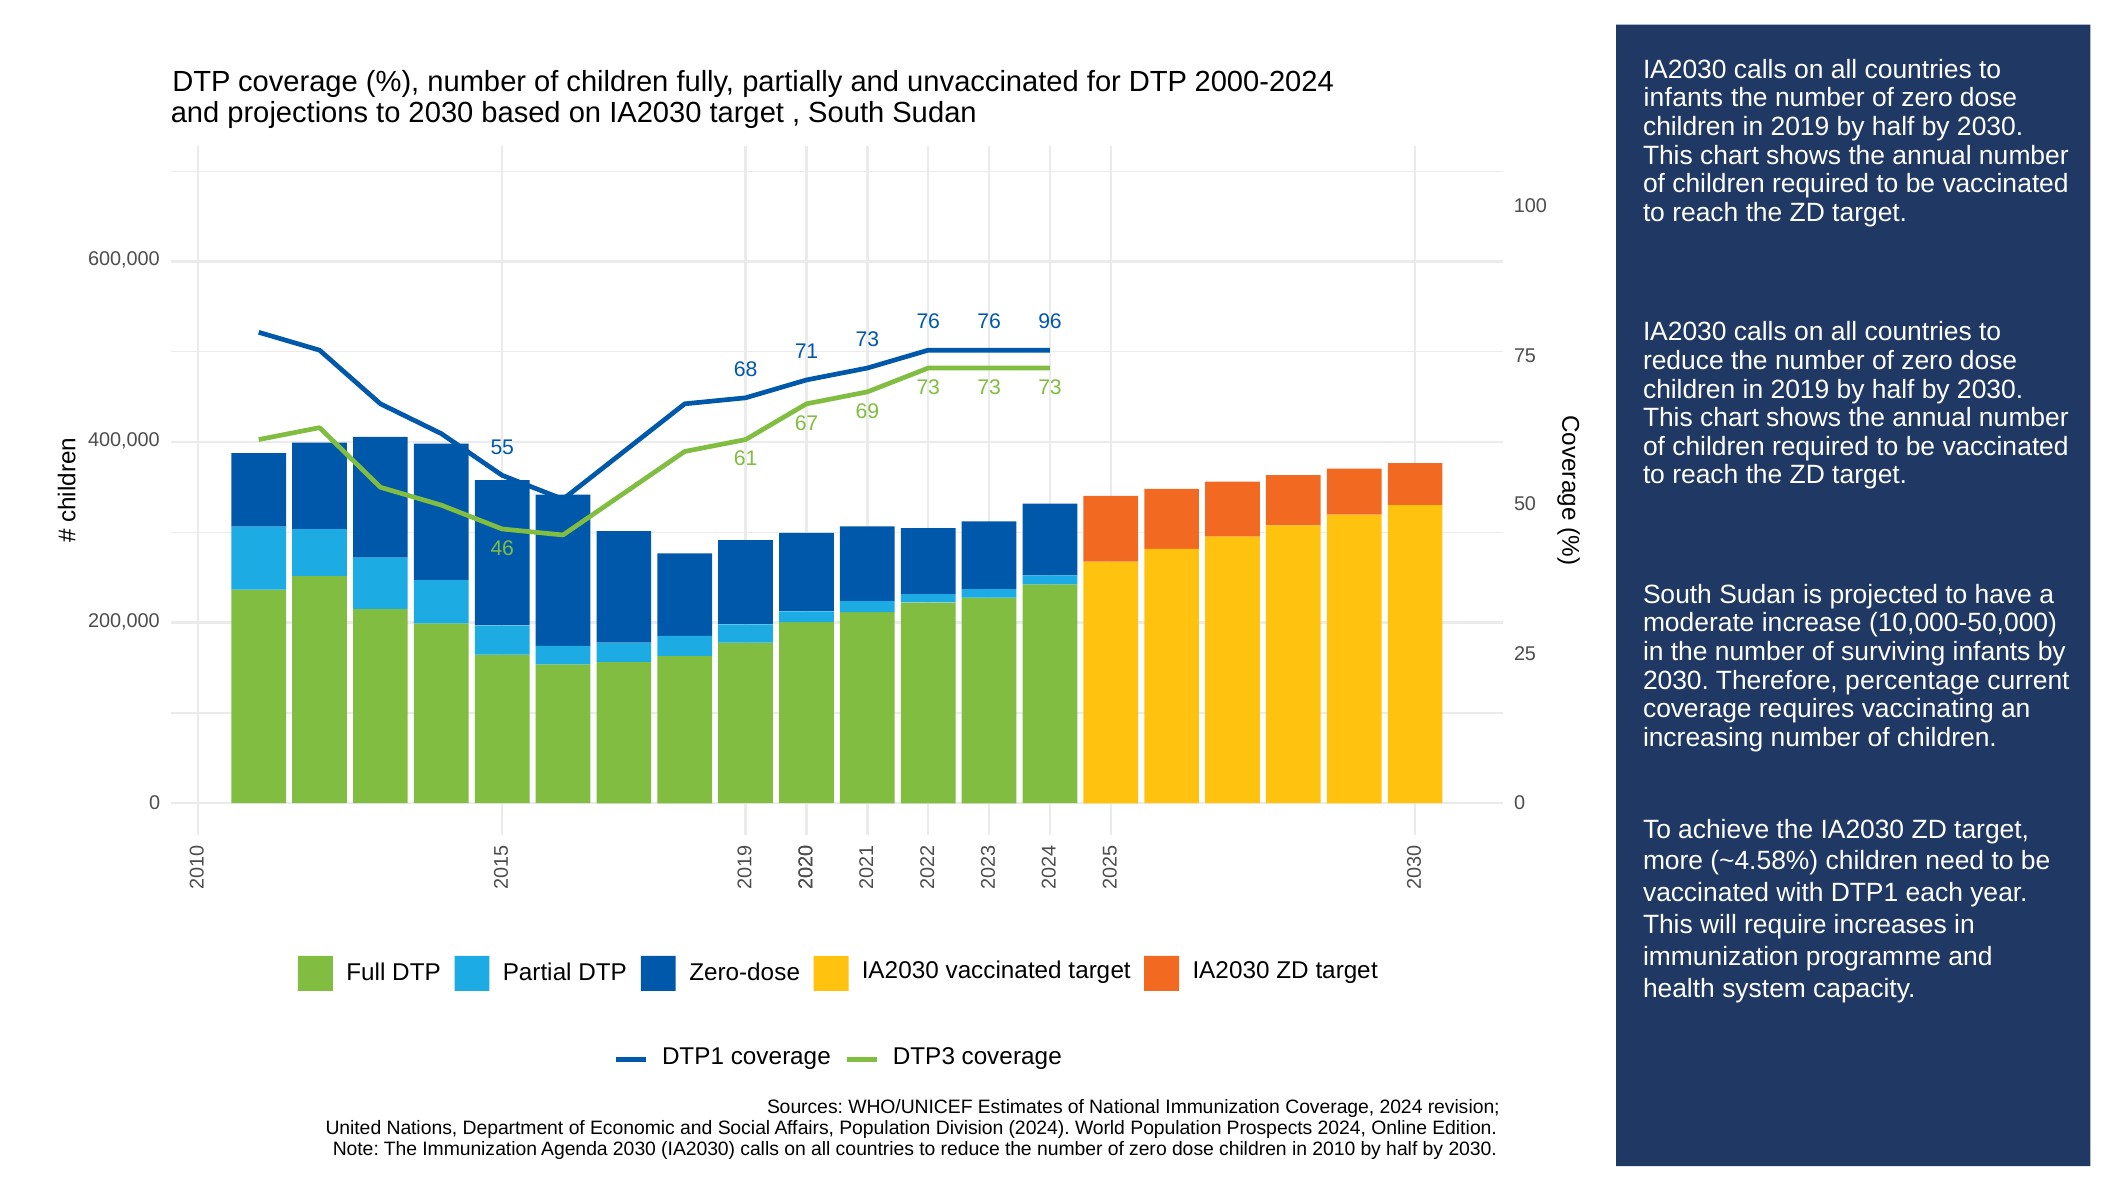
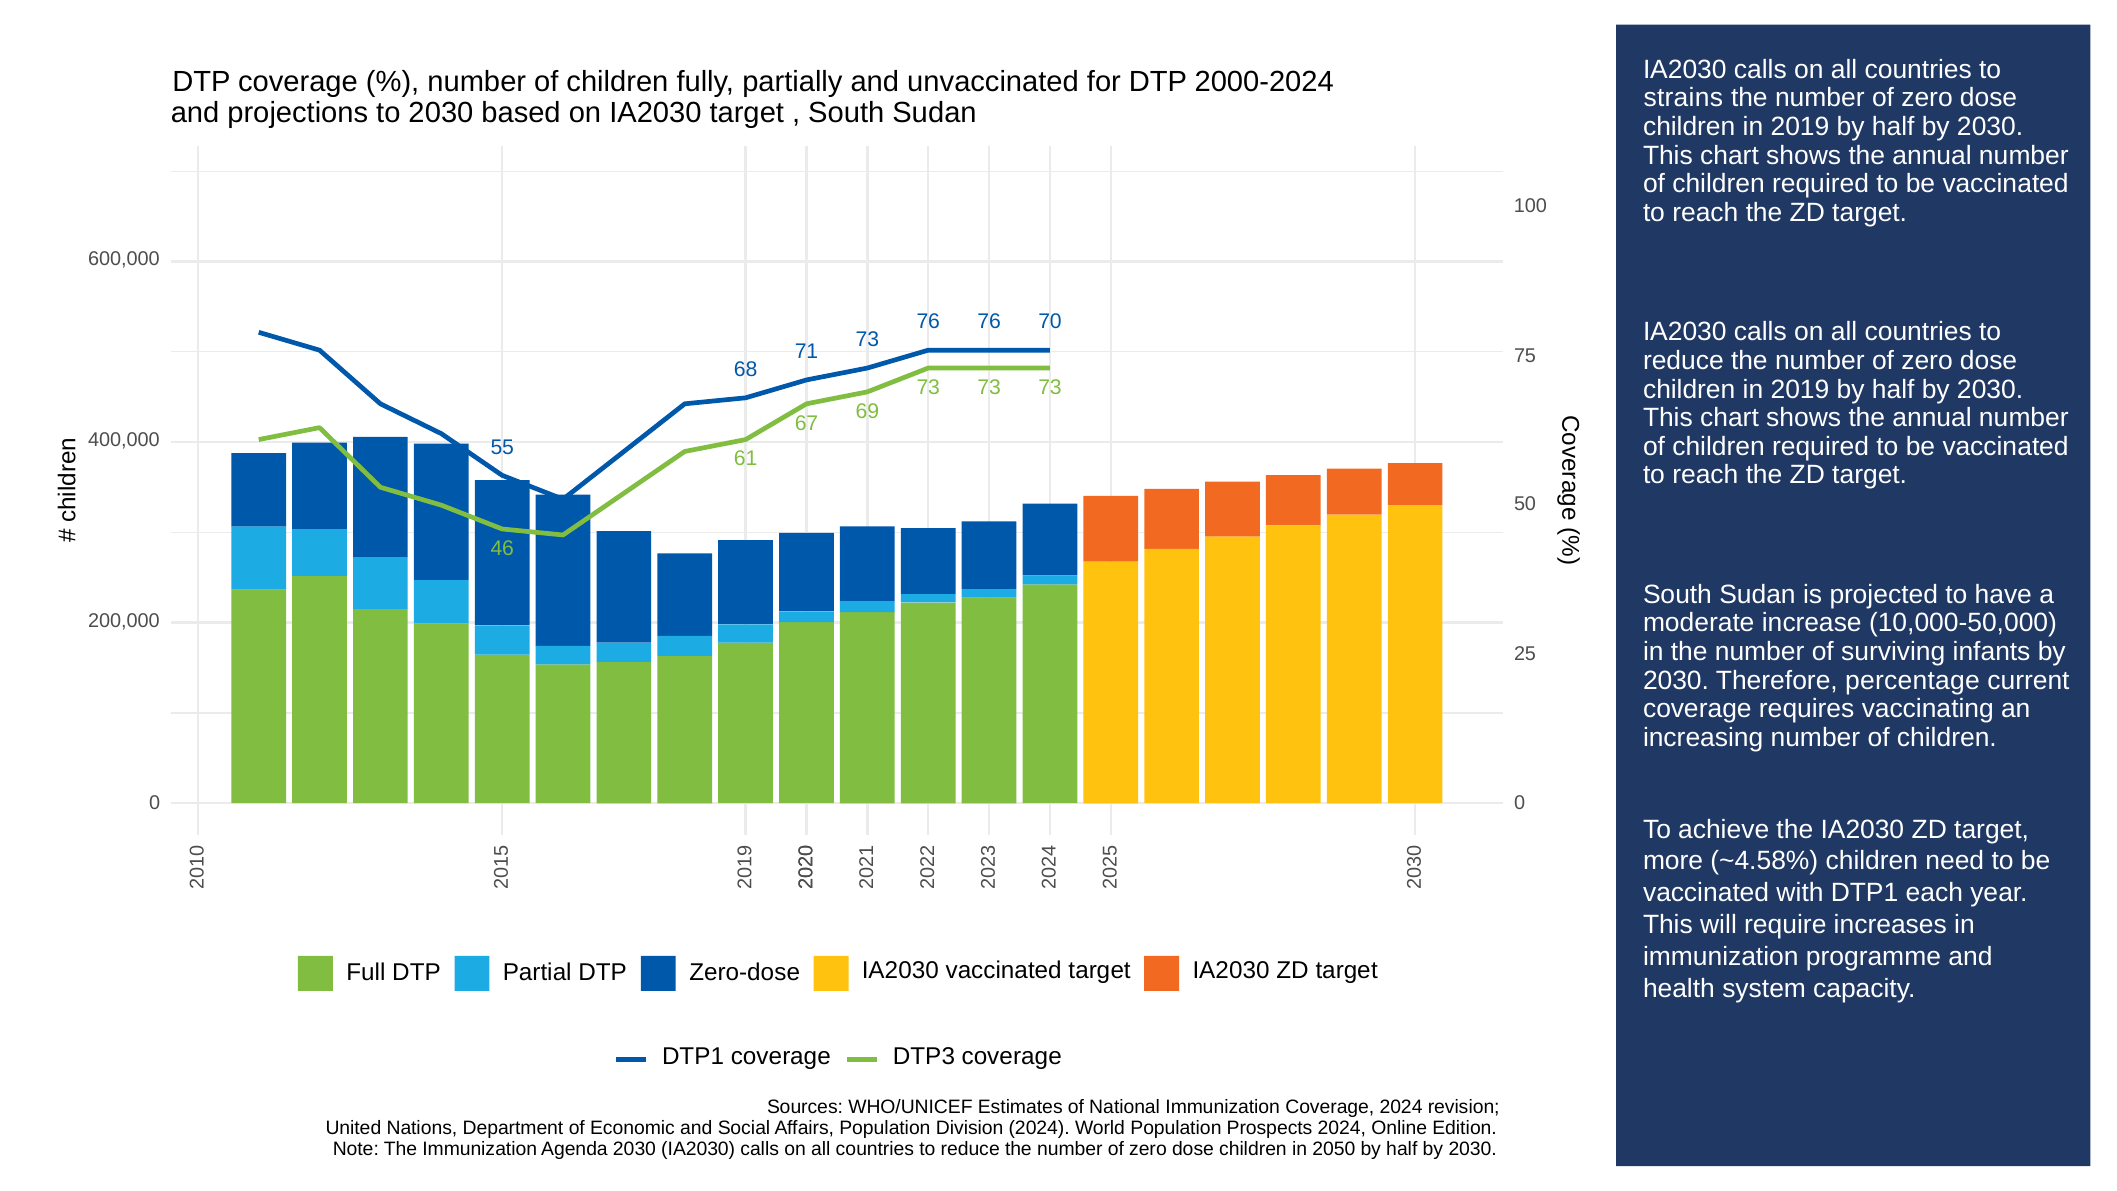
infants at (1683, 98): infants -> strains
96: 96 -> 70
2010: 2010 -> 2050
